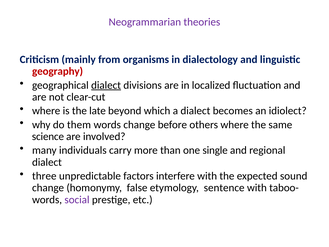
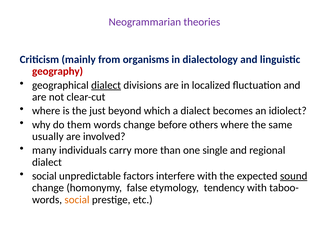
late: late -> just
science: science -> usually
three at (44, 176): three -> social
sound underline: none -> present
sentence: sentence -> tendency
social at (77, 199) colour: purple -> orange
